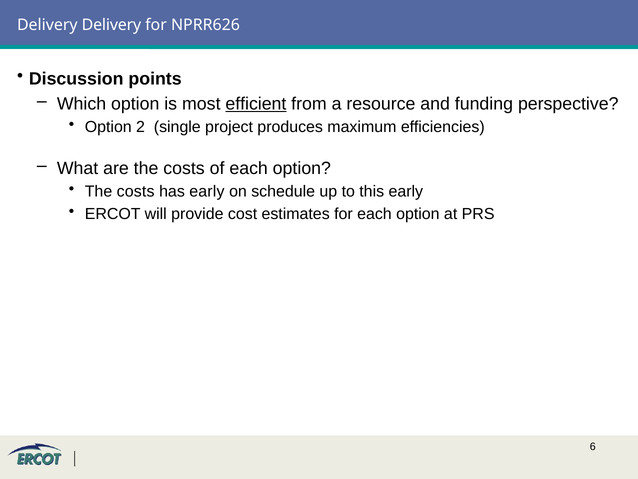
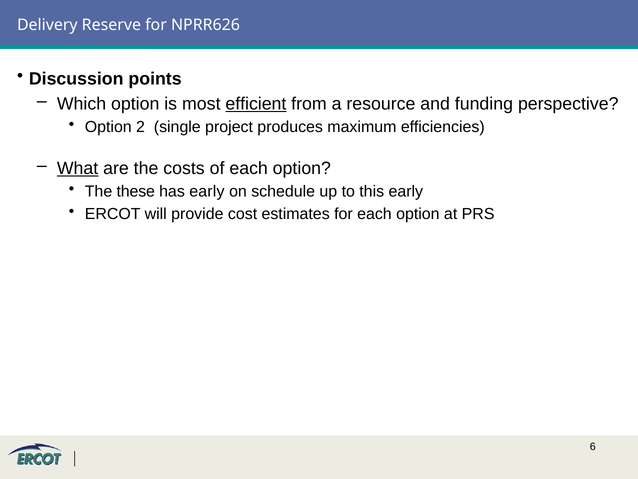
Delivery Delivery: Delivery -> Reserve
What underline: none -> present
costs at (136, 191): costs -> these
